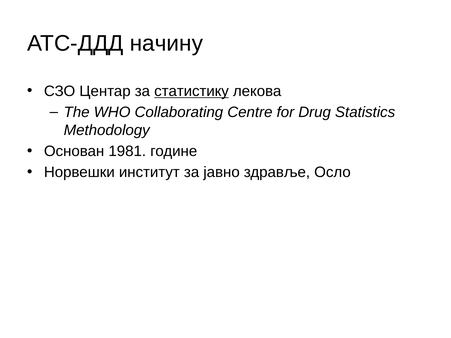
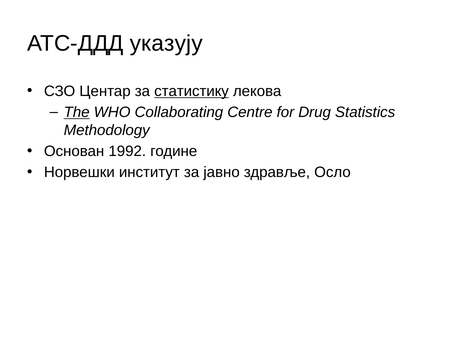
начину: начину -> указују
The underline: none -> present
1981: 1981 -> 1992
